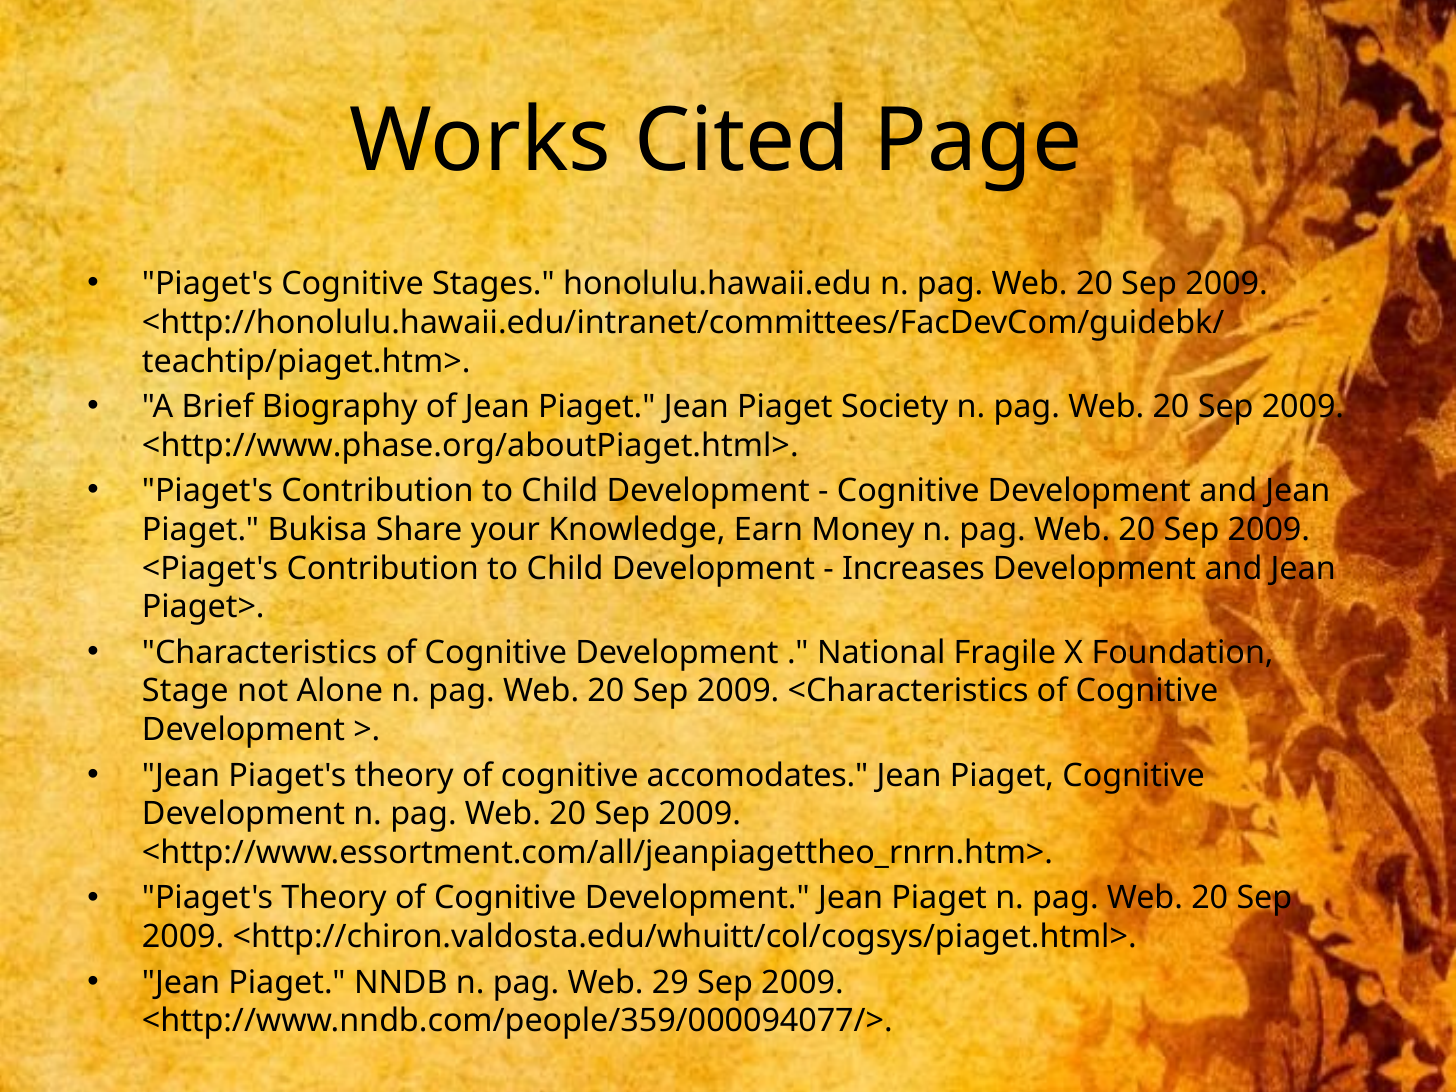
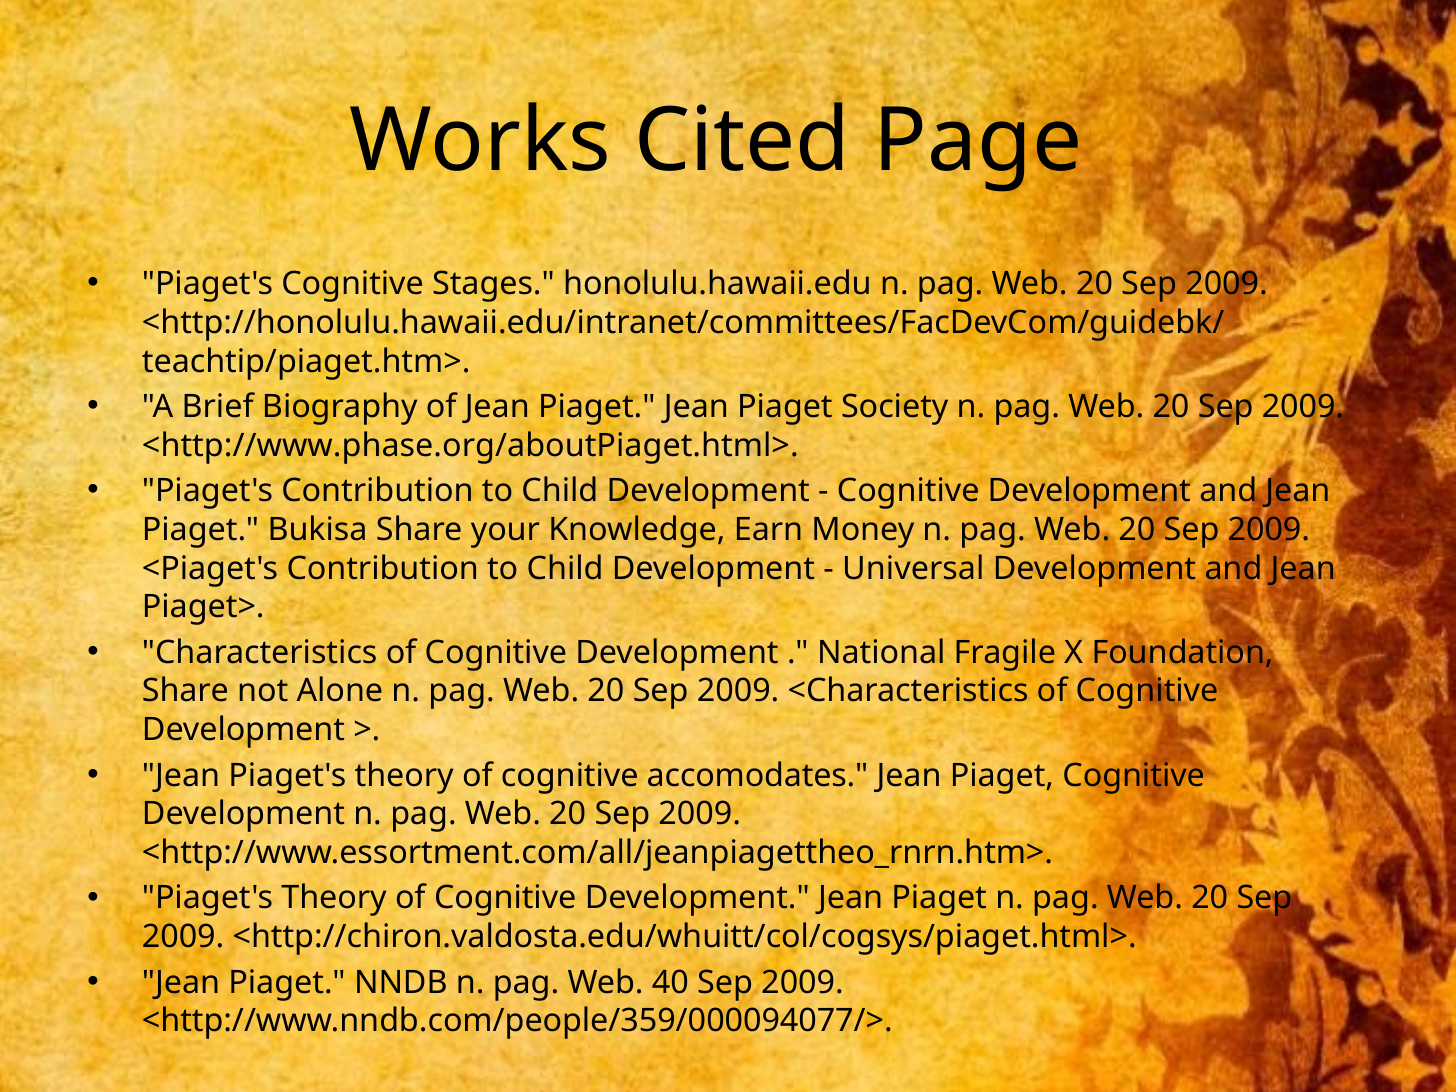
Increases: Increases -> Universal
Stage at (185, 691): Stage -> Share
29: 29 -> 40
